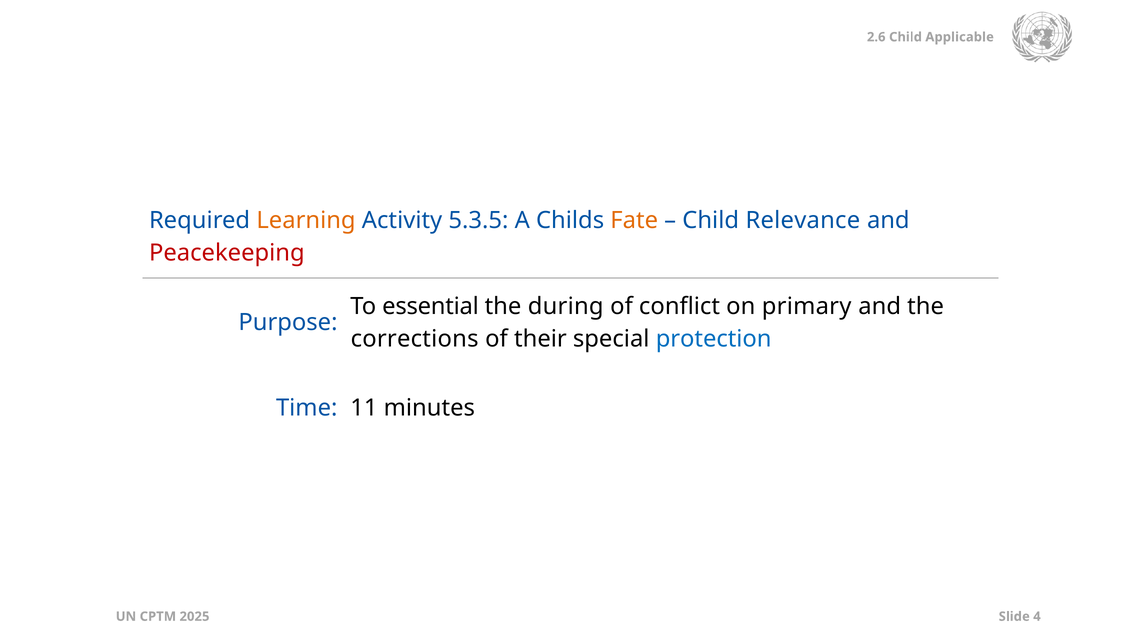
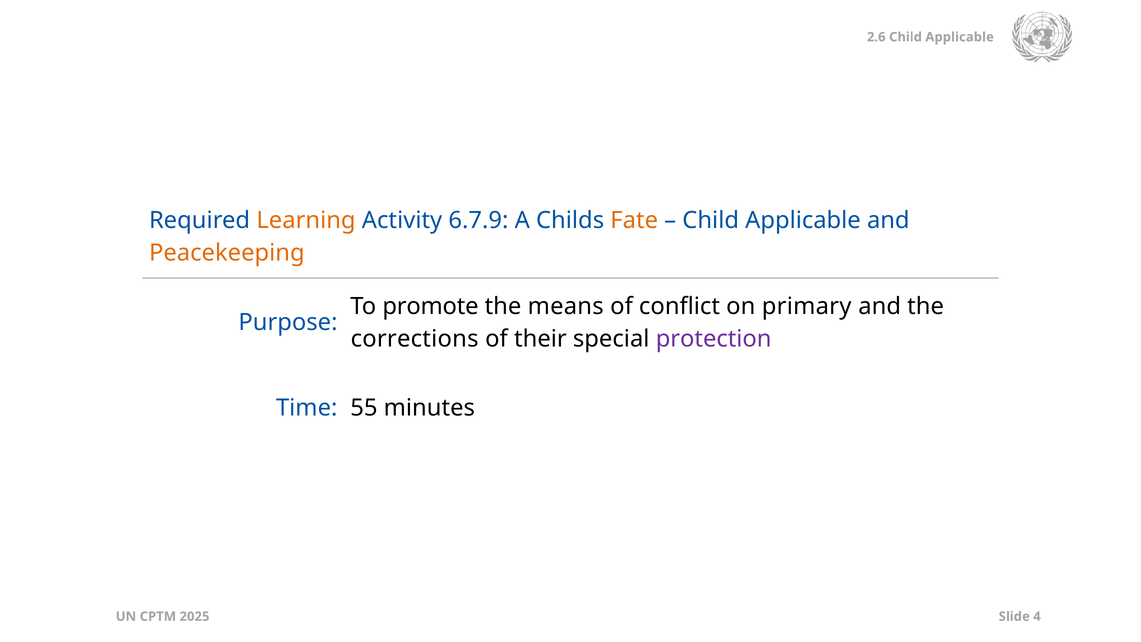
5.3.5: 5.3.5 -> 6.7.9
Relevance at (803, 221): Relevance -> Applicable
Peacekeeping colour: red -> orange
essential: essential -> promote
during: during -> means
protection colour: blue -> purple
11: 11 -> 55
